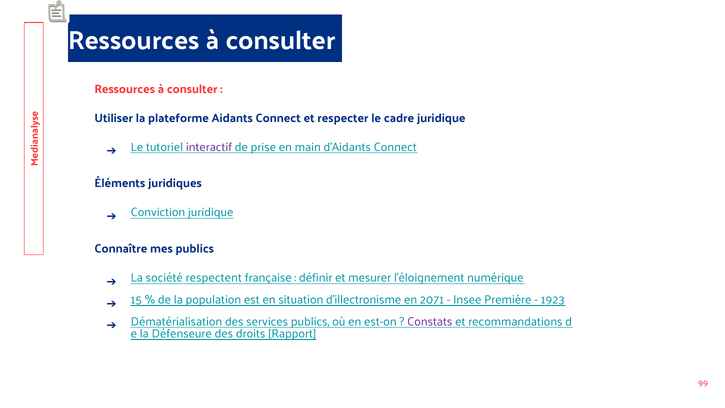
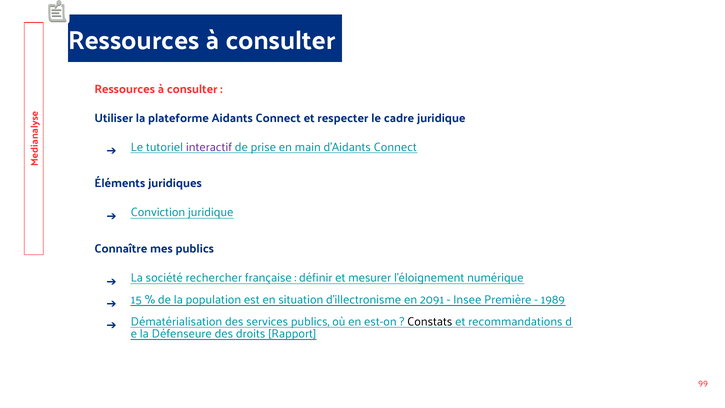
respectent: respectent -> rechercher
2071: 2071 -> 2091
1923: 1923 -> 1989
Constats colour: purple -> black
